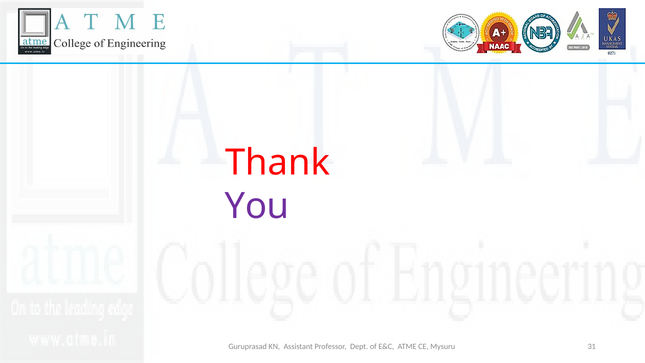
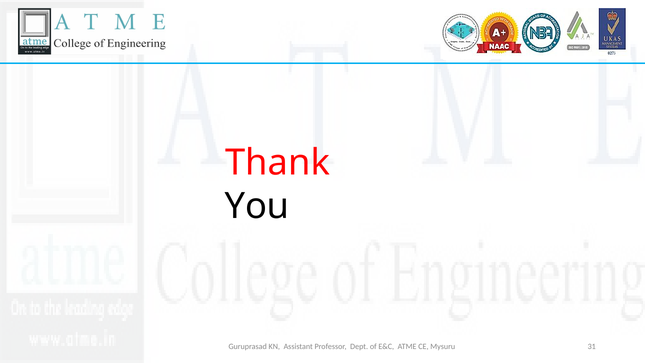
You colour: purple -> black
